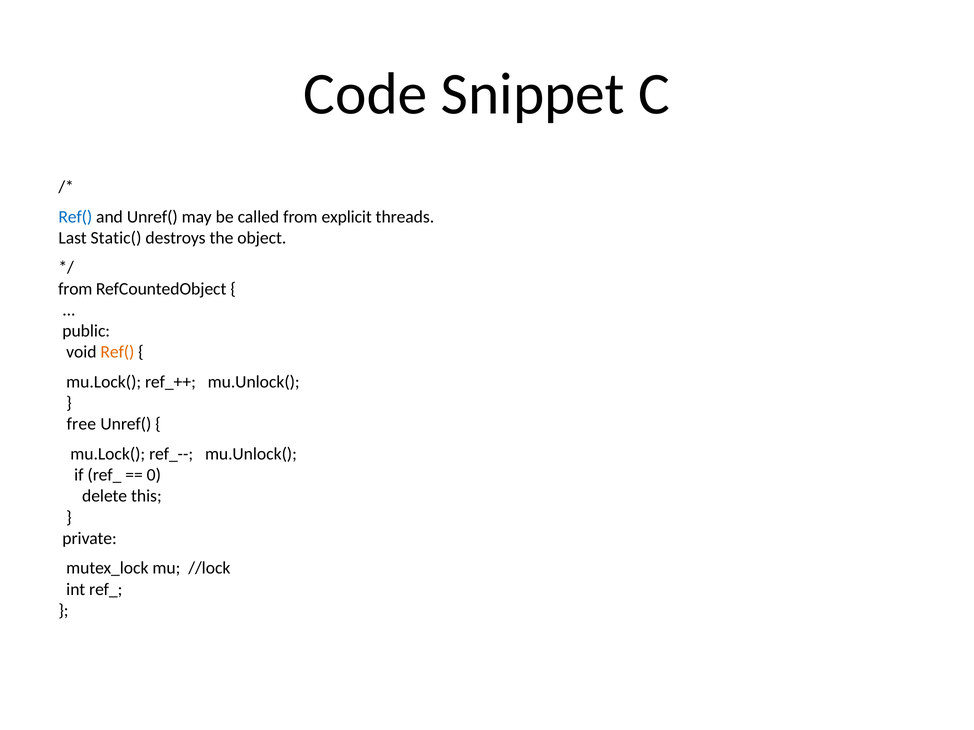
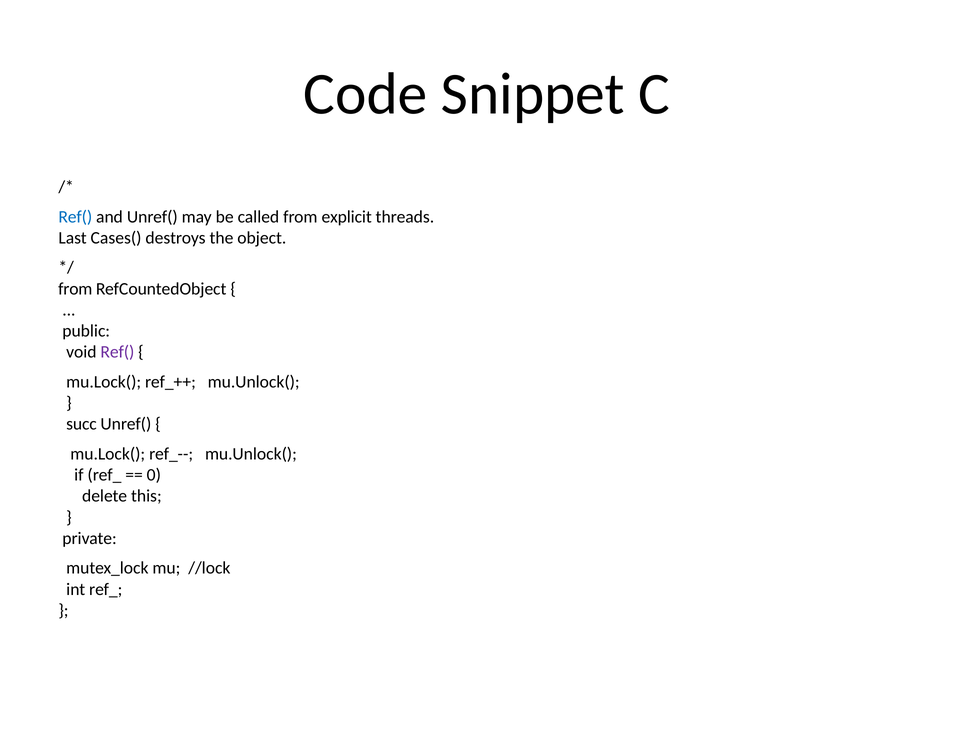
Static(: Static( -> Cases(
Ref( at (117, 352) colour: orange -> purple
free: free -> succ
